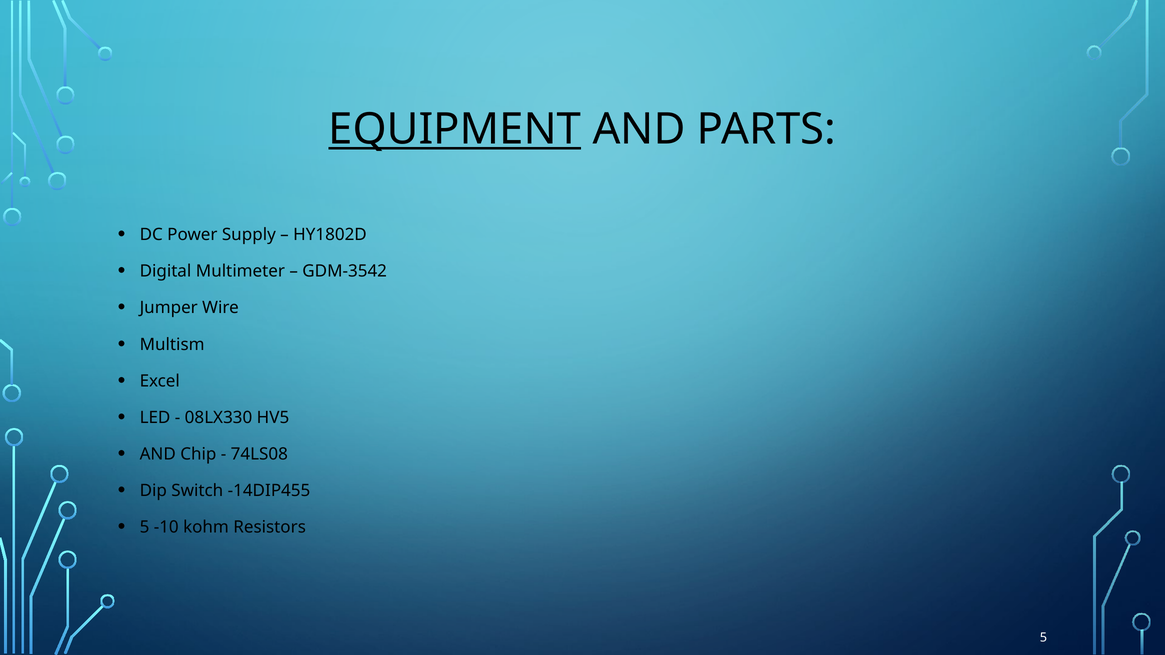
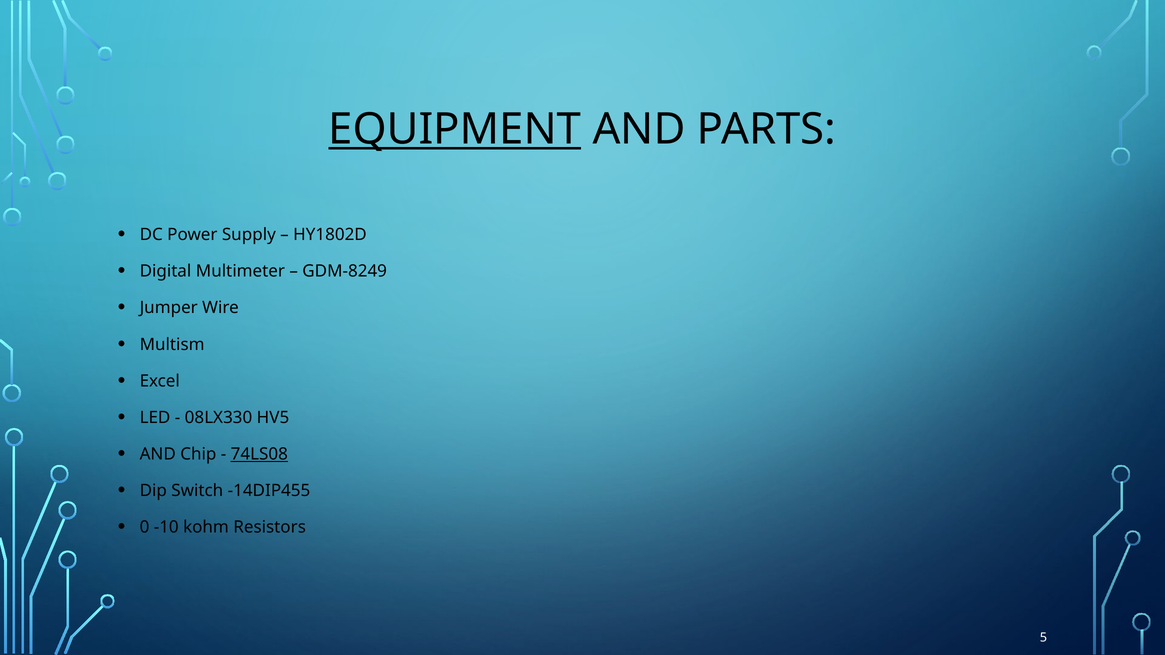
GDM-3542: GDM-3542 -> GDM-8249
74LS08 underline: none -> present
5 at (145, 528): 5 -> 0
